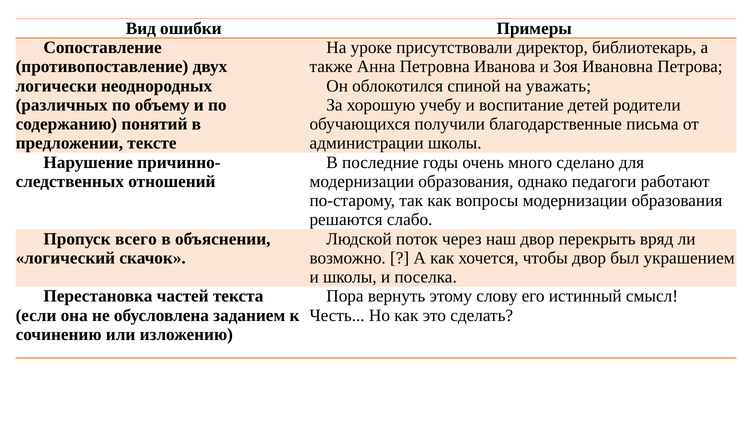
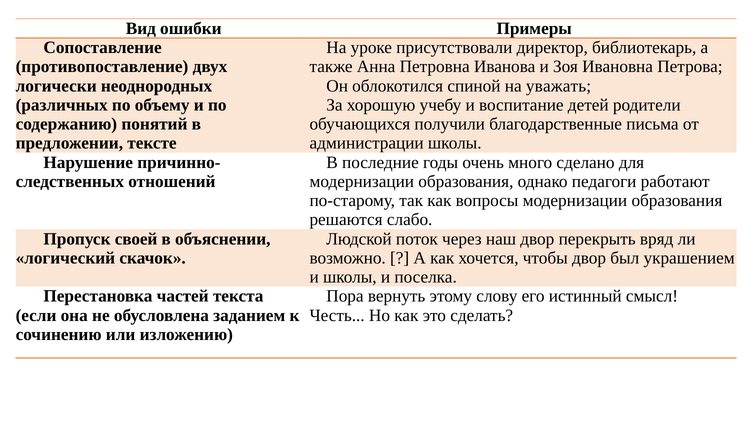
всего: всего -> своей
